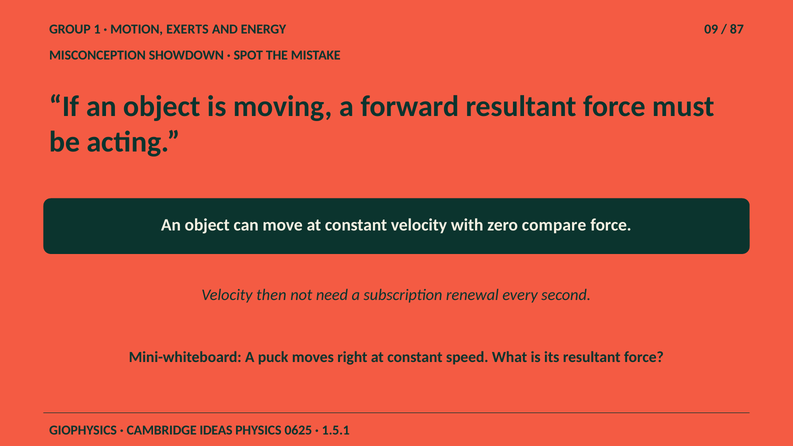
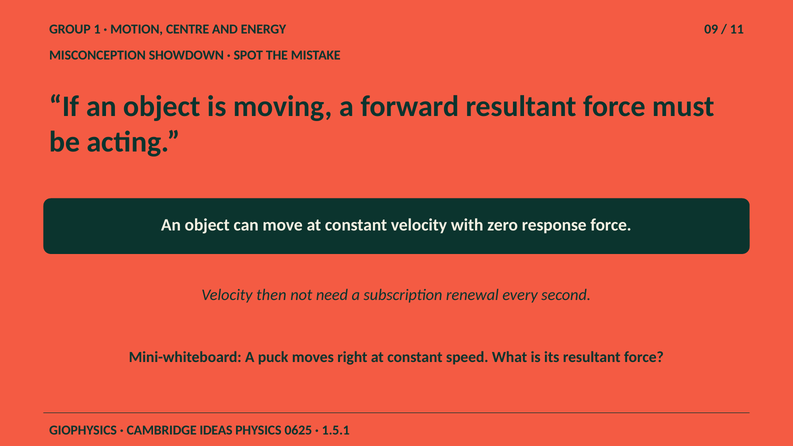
EXERTS: EXERTS -> CENTRE
87: 87 -> 11
compare: compare -> response
